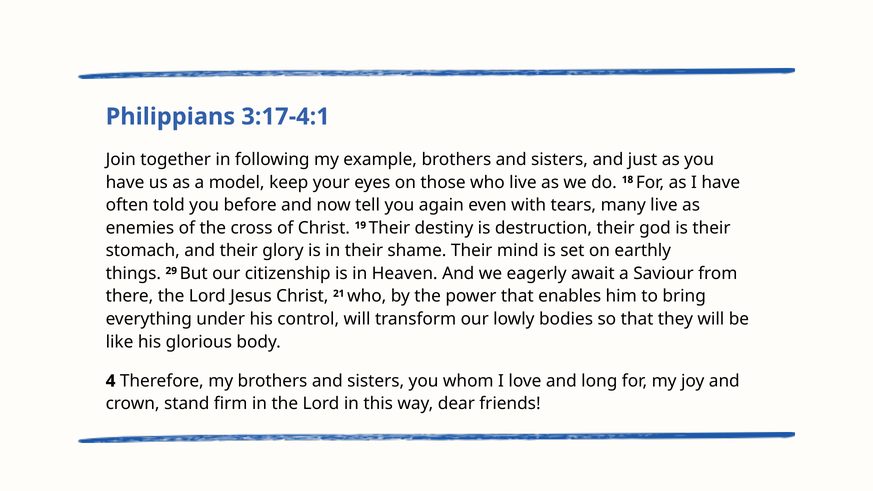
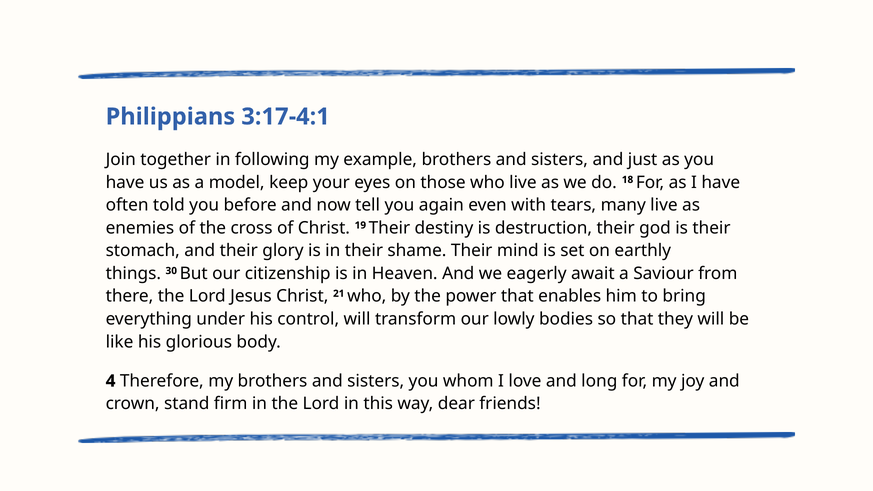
29: 29 -> 30
